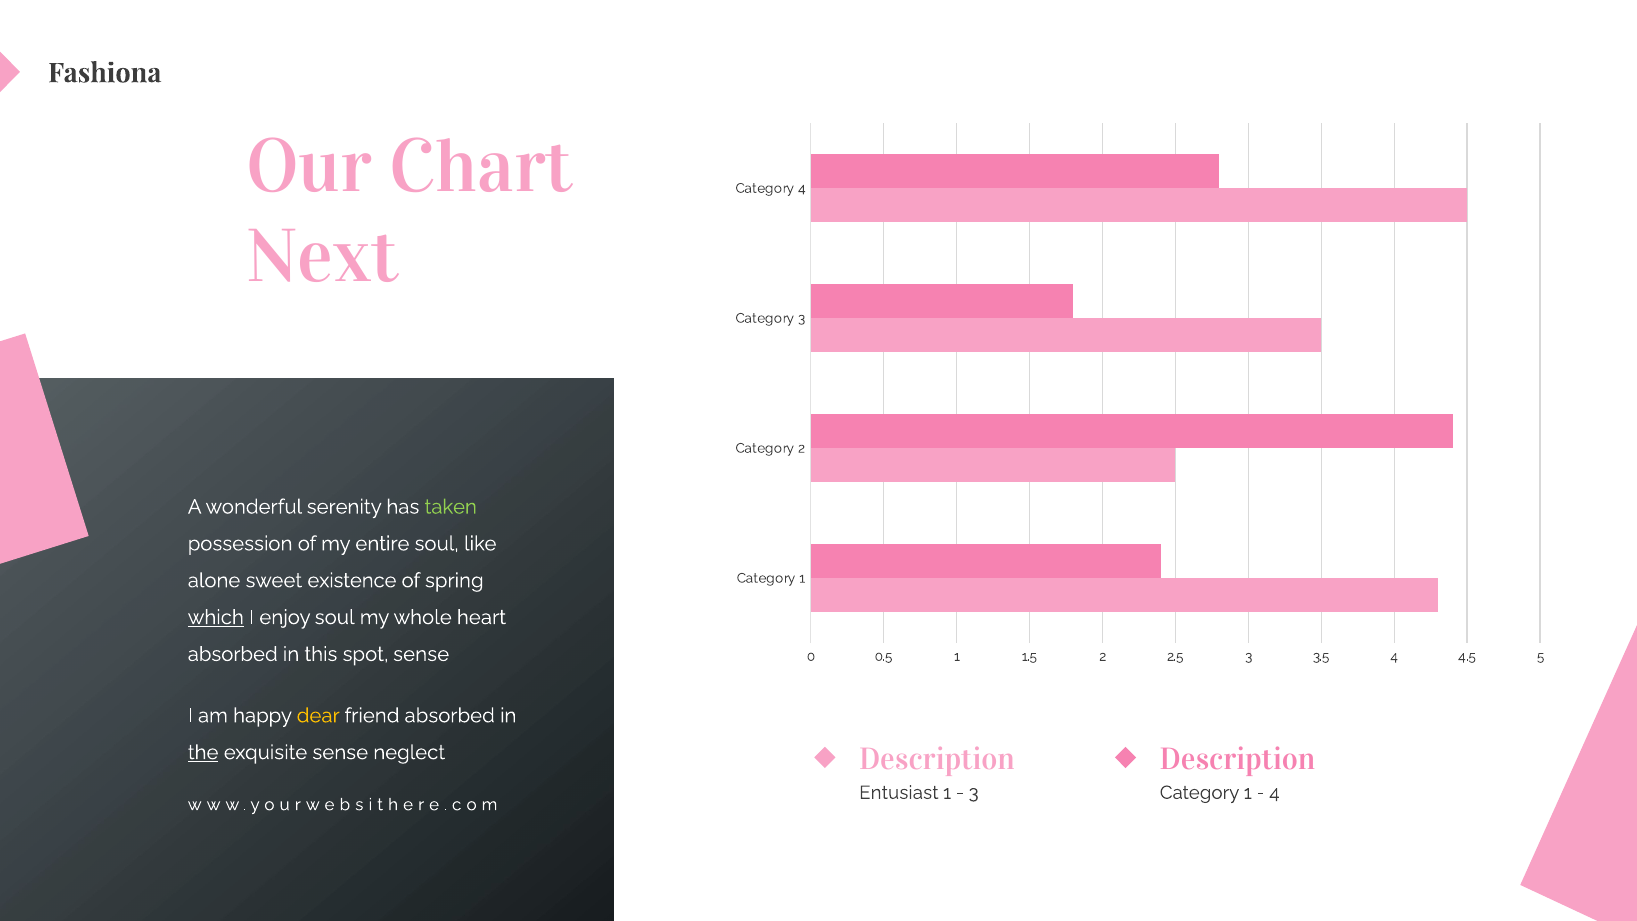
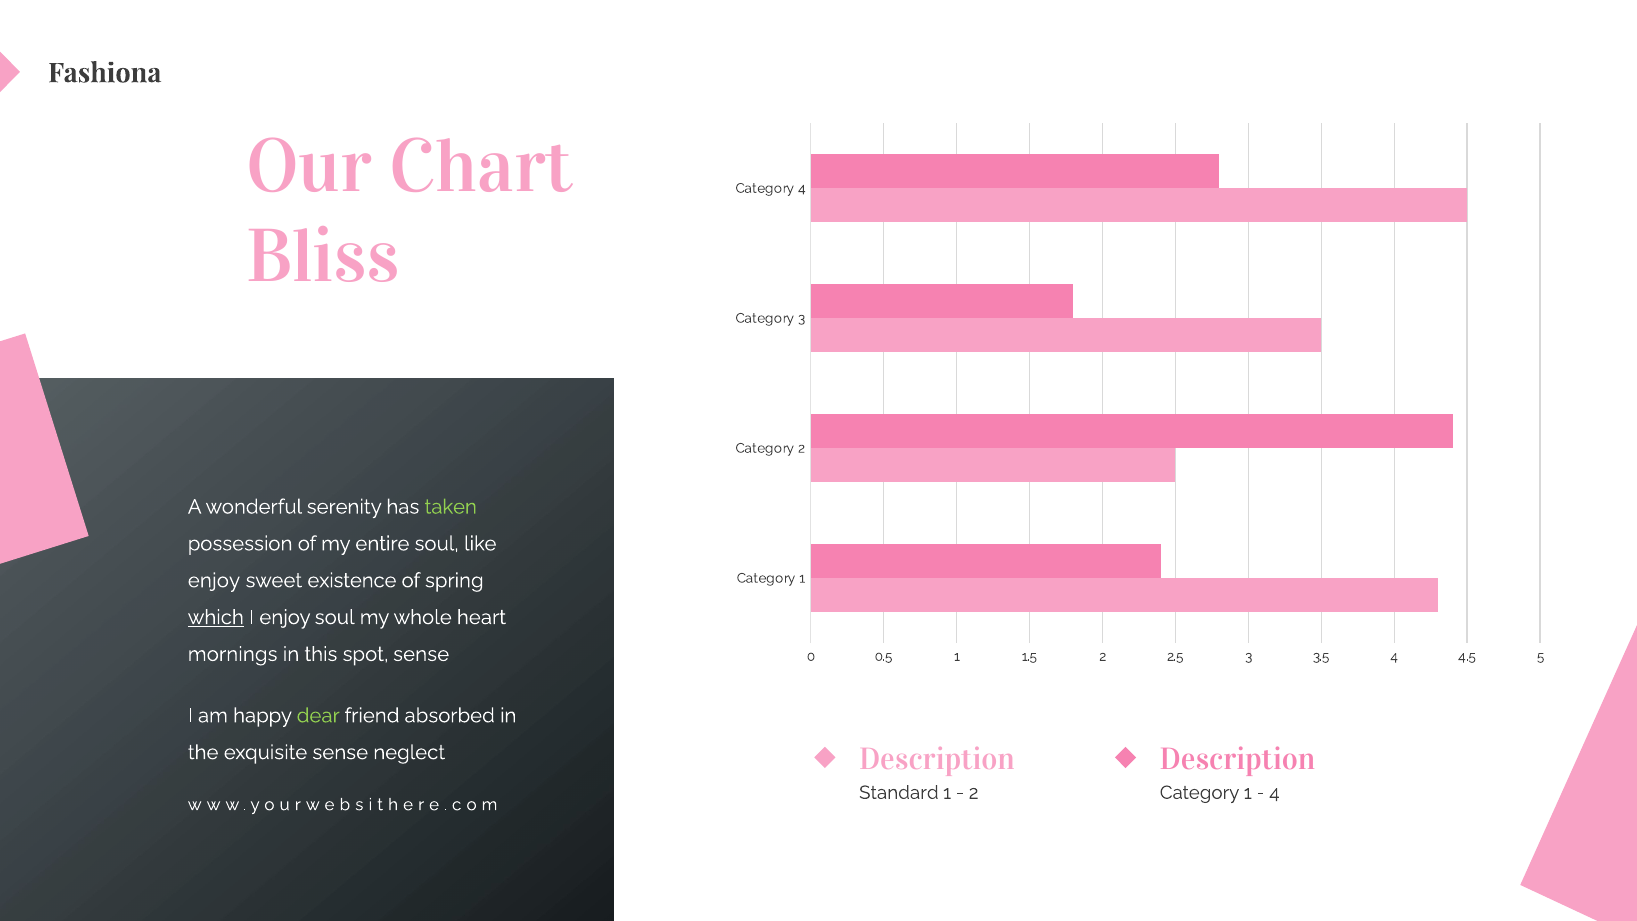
Next: Next -> Bliss
alone at (214, 580): alone -> enjoy
absorbed at (233, 654): absorbed -> mornings
dear colour: yellow -> light green
the underline: present -> none
Entusiast: Entusiast -> Standard
3 at (974, 792): 3 -> 2
